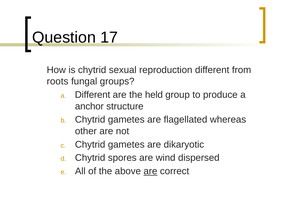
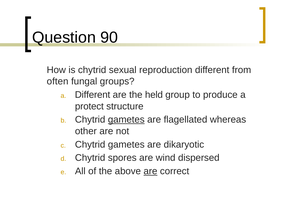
17: 17 -> 90
roots: roots -> often
anchor: anchor -> protect
gametes at (126, 120) underline: none -> present
